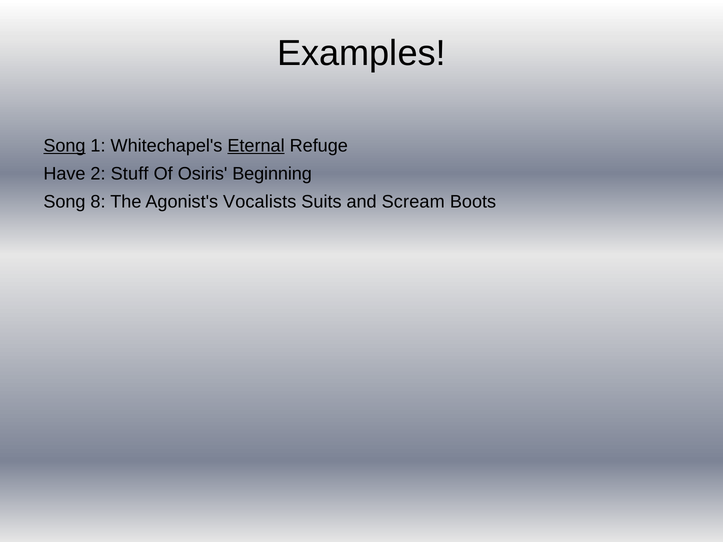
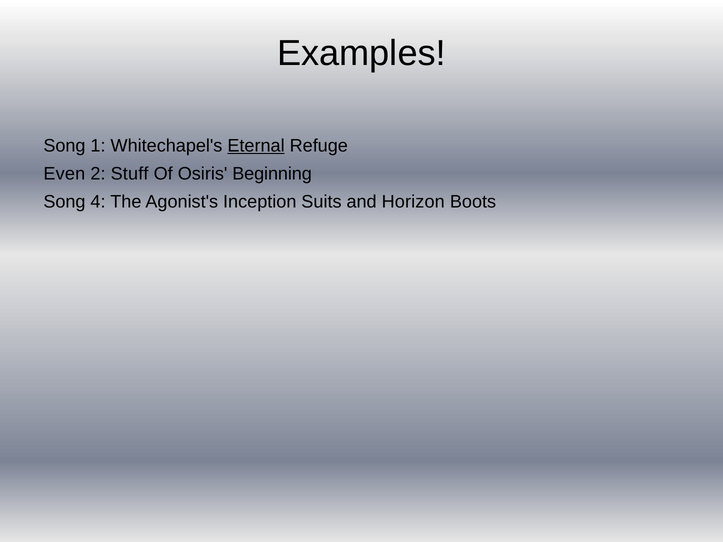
Song at (64, 146) underline: present -> none
Have: Have -> Even
8: 8 -> 4
Vocalists: Vocalists -> Inception
Scream: Scream -> Horizon
